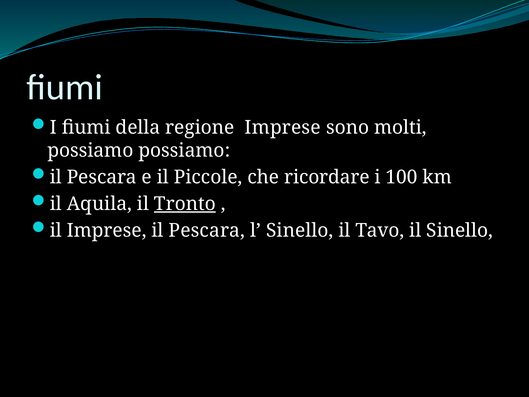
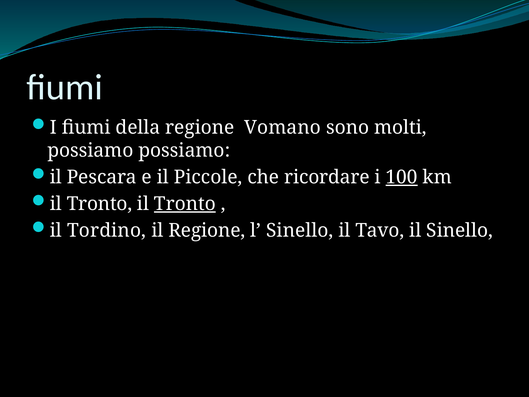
regione Imprese: Imprese -> Vomano
100 underline: none -> present
Aquila at (99, 204): Aquila -> Tronto
il Imprese: Imprese -> Tordino
Pescara at (207, 230): Pescara -> Regione
